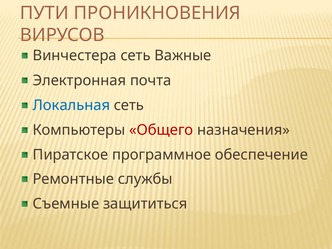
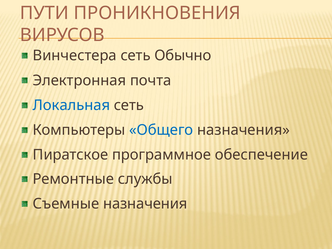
Важные: Важные -> Обычно
Общего colour: red -> blue
Съемные защититься: защититься -> назначения
